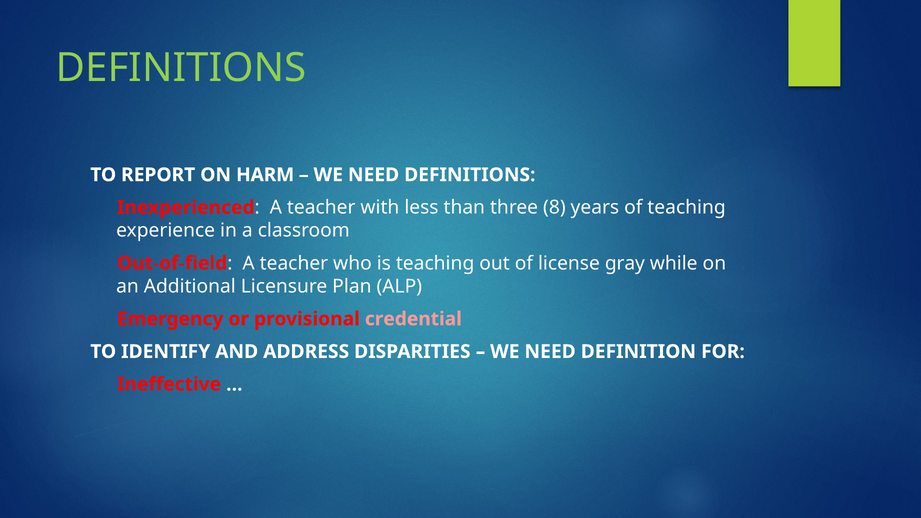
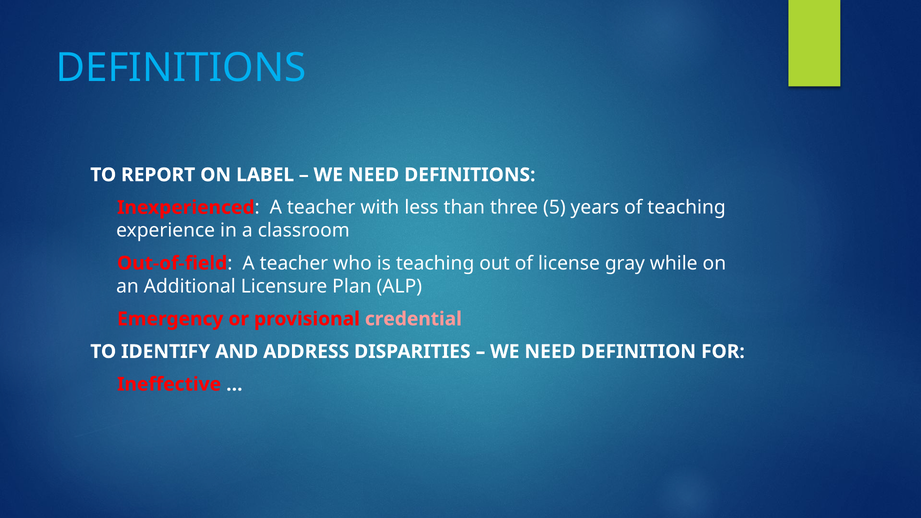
DEFINITIONS at (181, 68) colour: light green -> light blue
HARM: HARM -> LABEL
8: 8 -> 5
